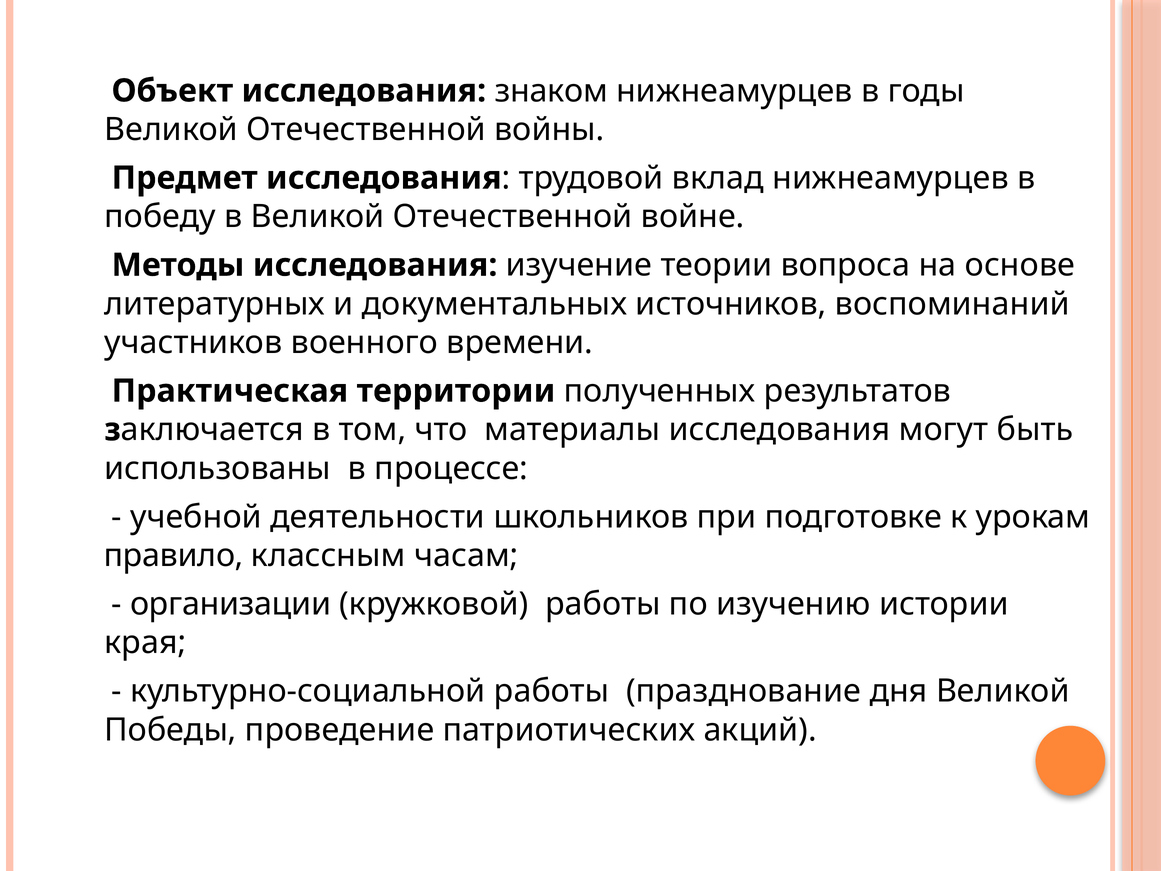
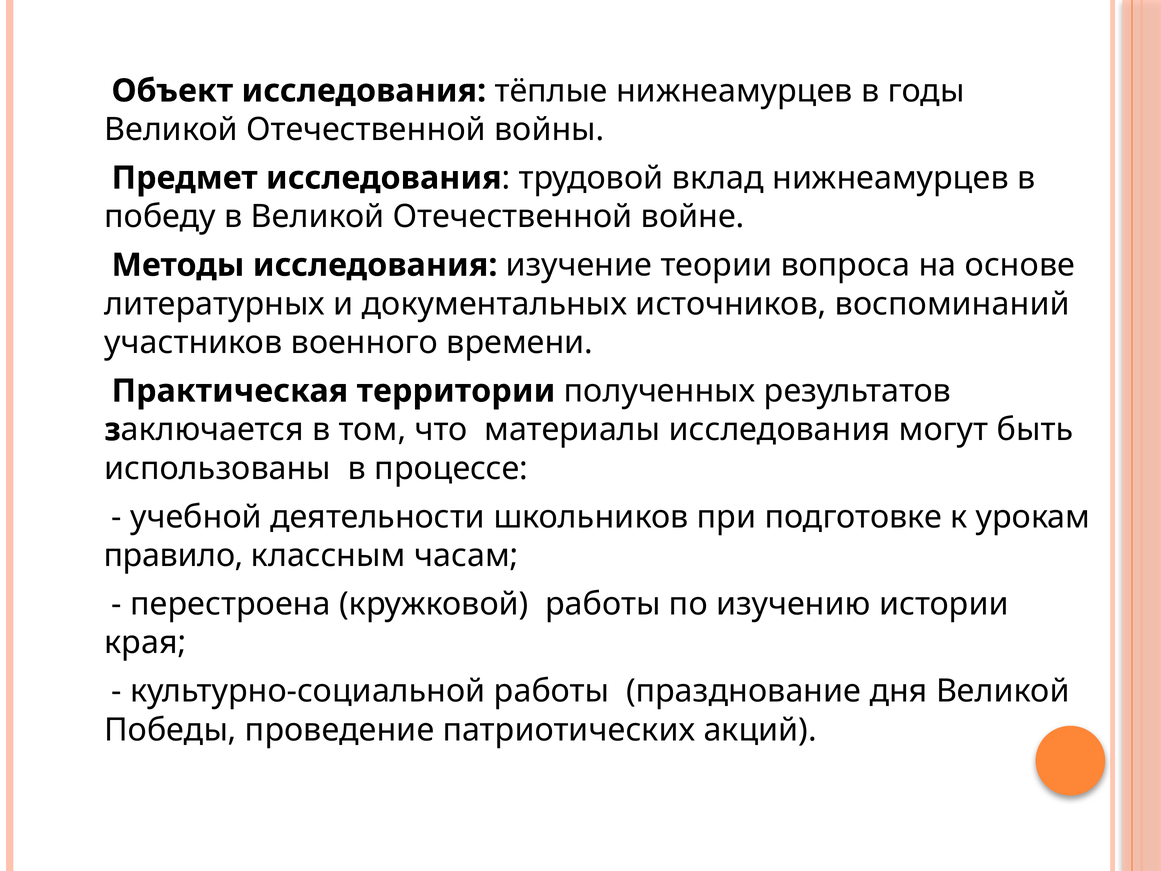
знаком: знаком -> тёплые
организации: организации -> перестроена
